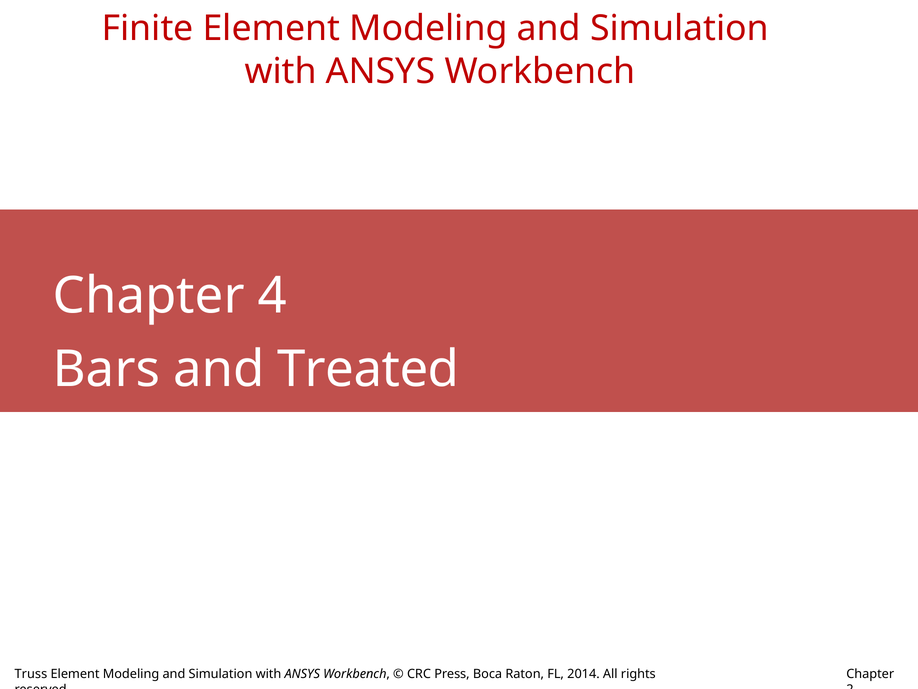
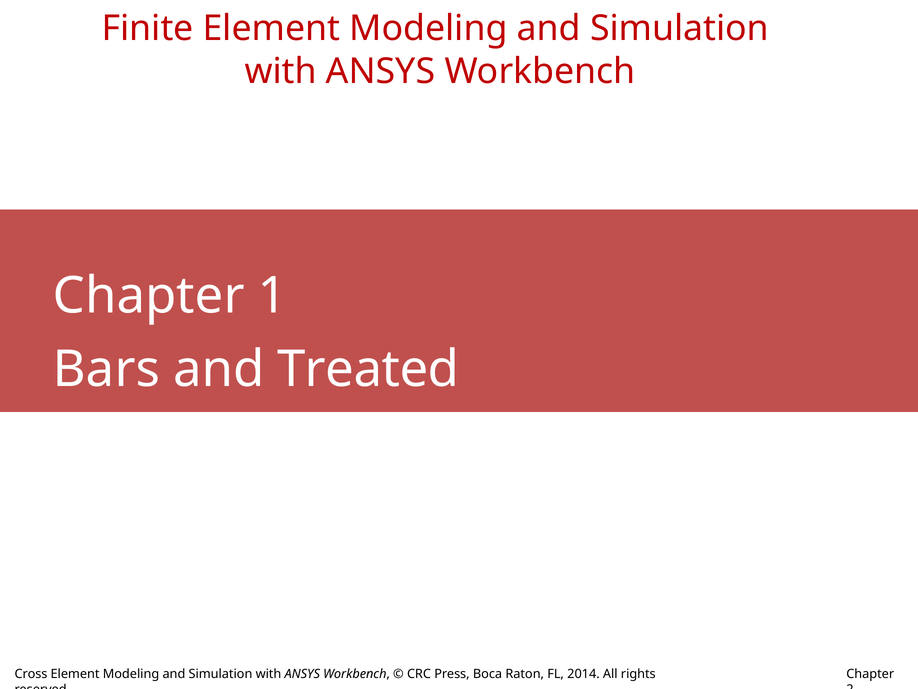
4: 4 -> 1
Truss: Truss -> Cross
